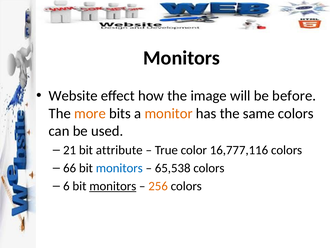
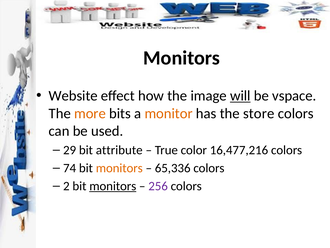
will underline: none -> present
before: before -> vspace
same: same -> store
21: 21 -> 29
16,777,116: 16,777,116 -> 16,477,216
66: 66 -> 74
monitors at (119, 168) colour: blue -> orange
65,538: 65,538 -> 65,336
6: 6 -> 2
256 colour: orange -> purple
